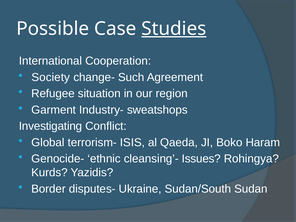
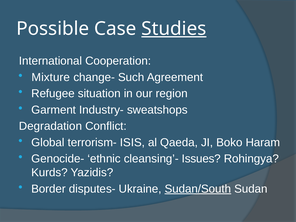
Society: Society -> Mixture
Investigating: Investigating -> Degradation
Sudan/South underline: none -> present
